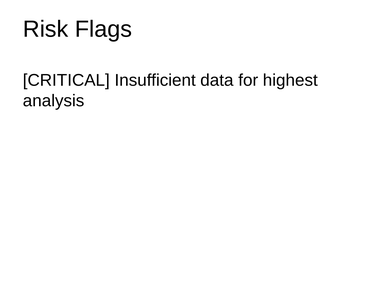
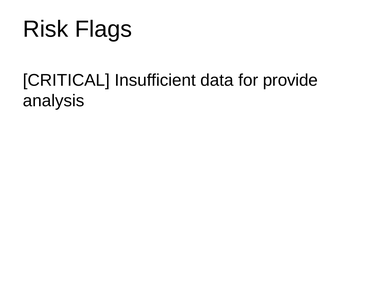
highest: highest -> provide
